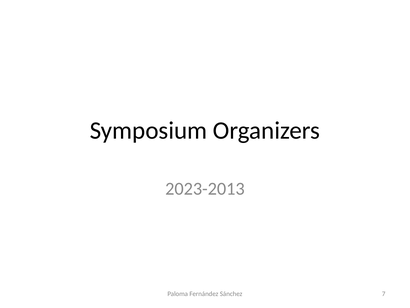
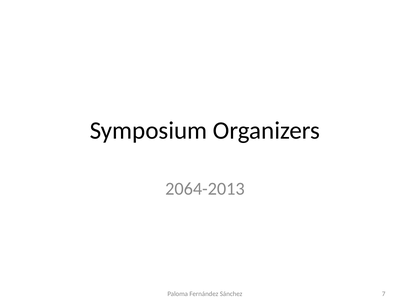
2023-2013: 2023-2013 -> 2064-2013
